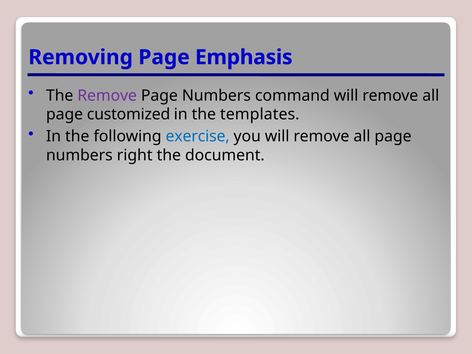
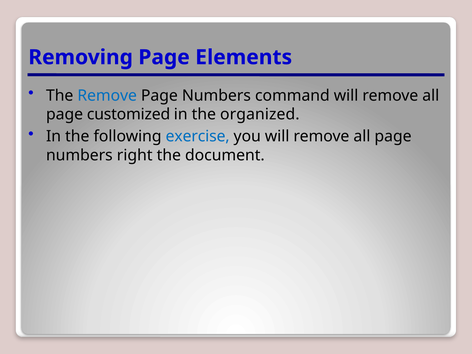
Emphasis: Emphasis -> Elements
Remove at (107, 96) colour: purple -> blue
templates: templates -> organized
